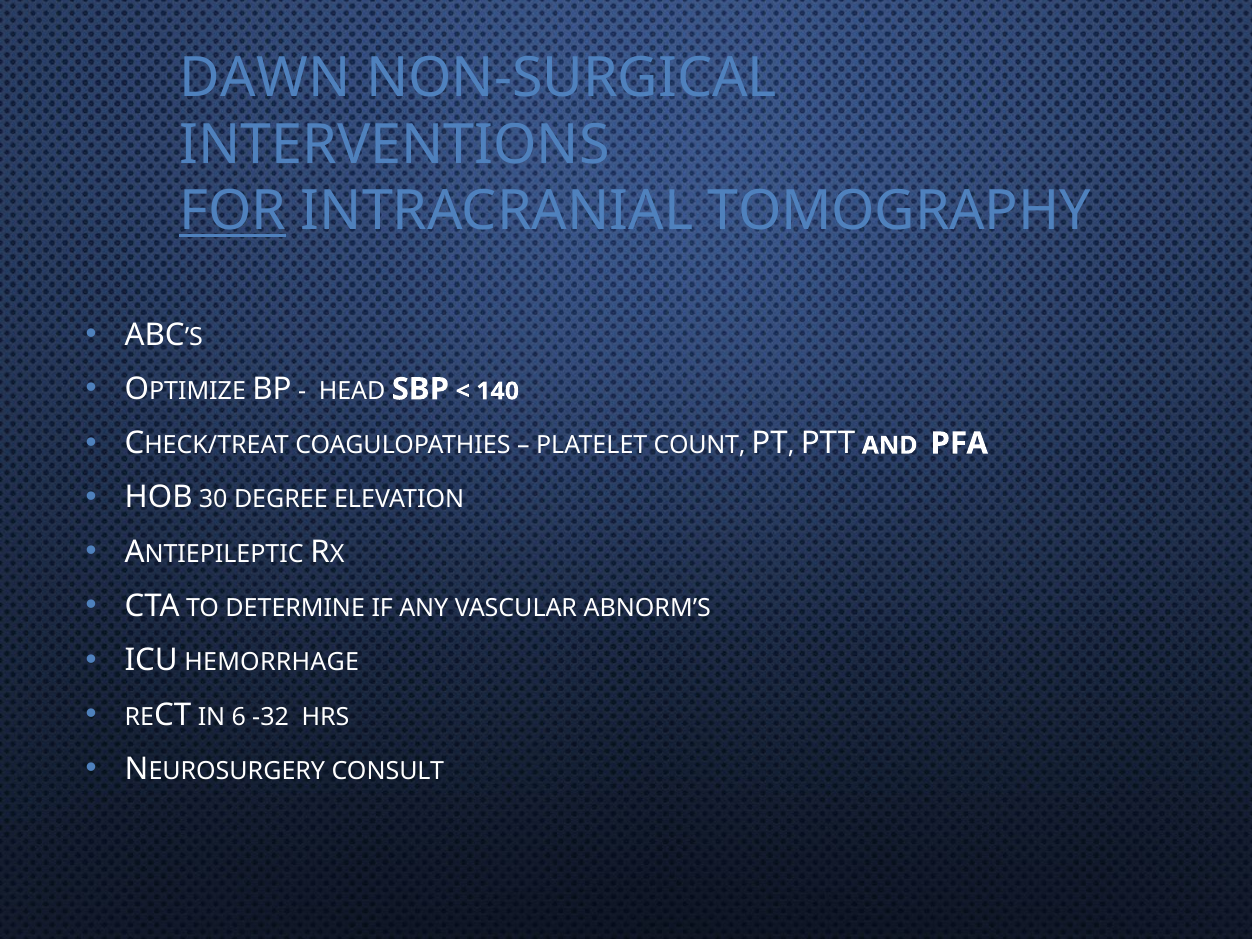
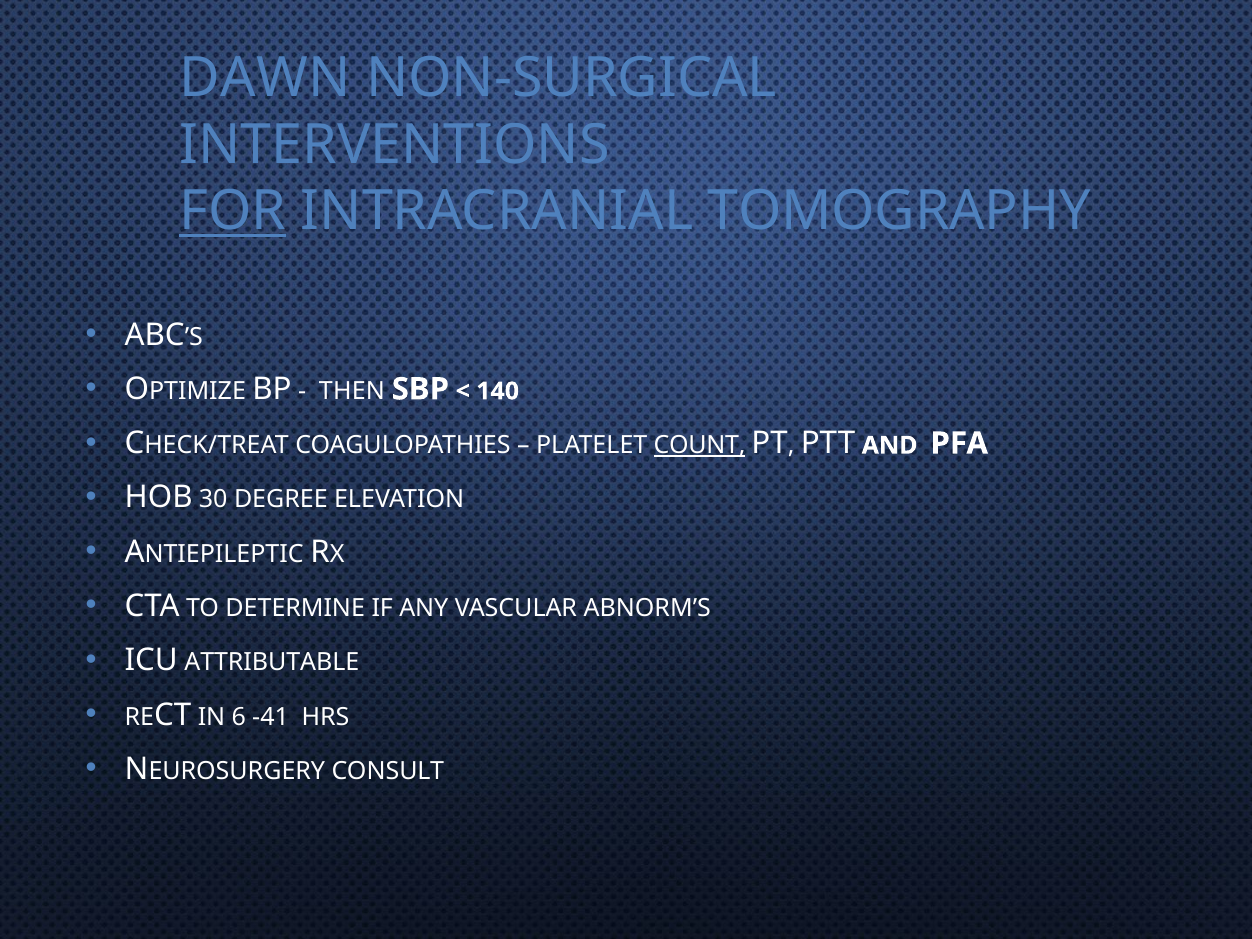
HEAD: HEAD -> THEN
COUNT underline: none -> present
HEMORRHAGE: HEMORRHAGE -> ATTRIBUTABLE
-32: -32 -> -41
